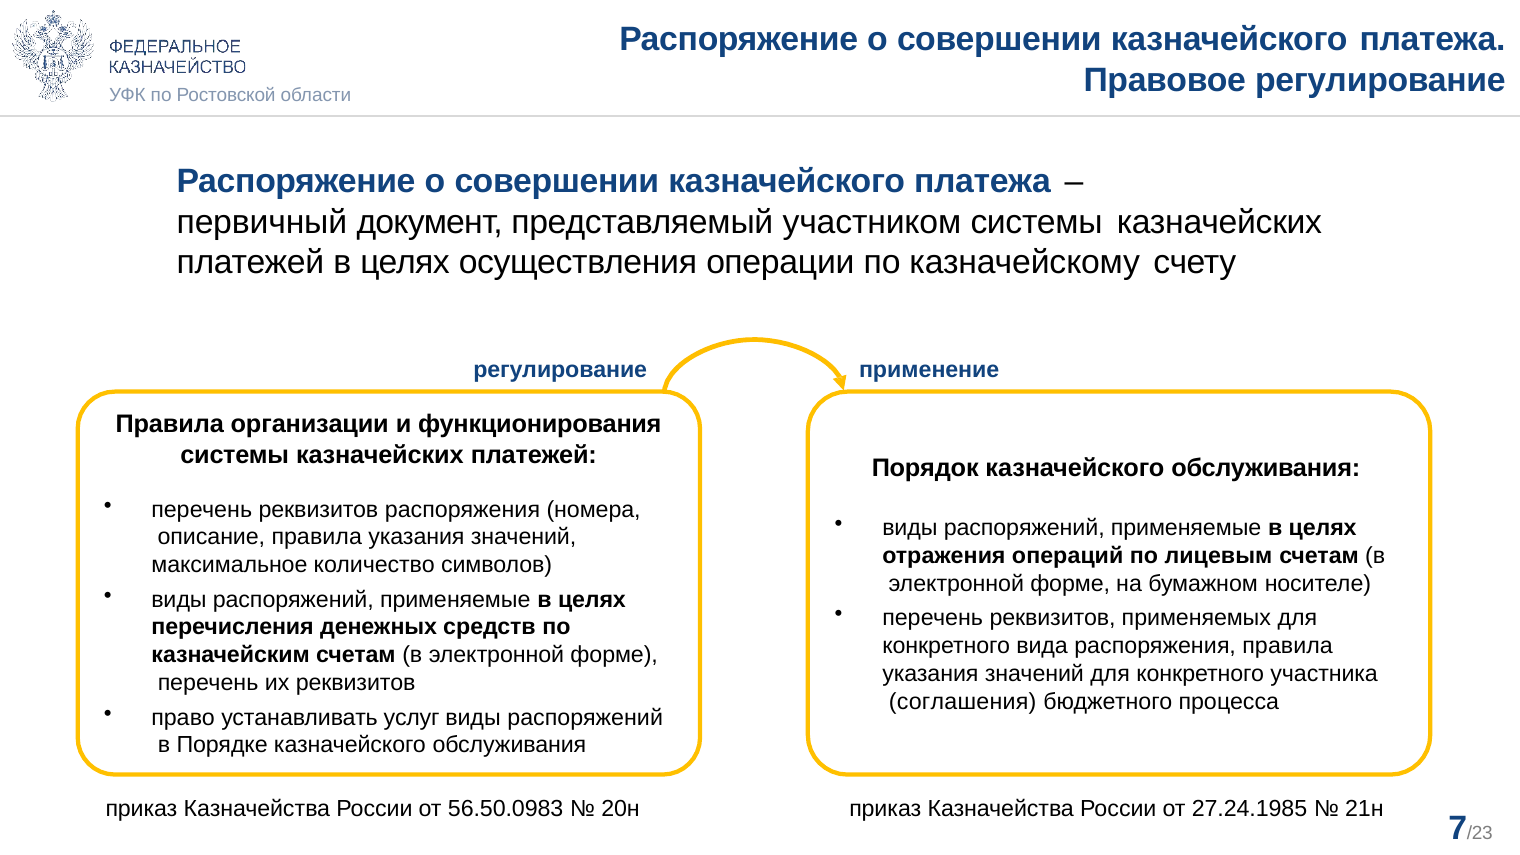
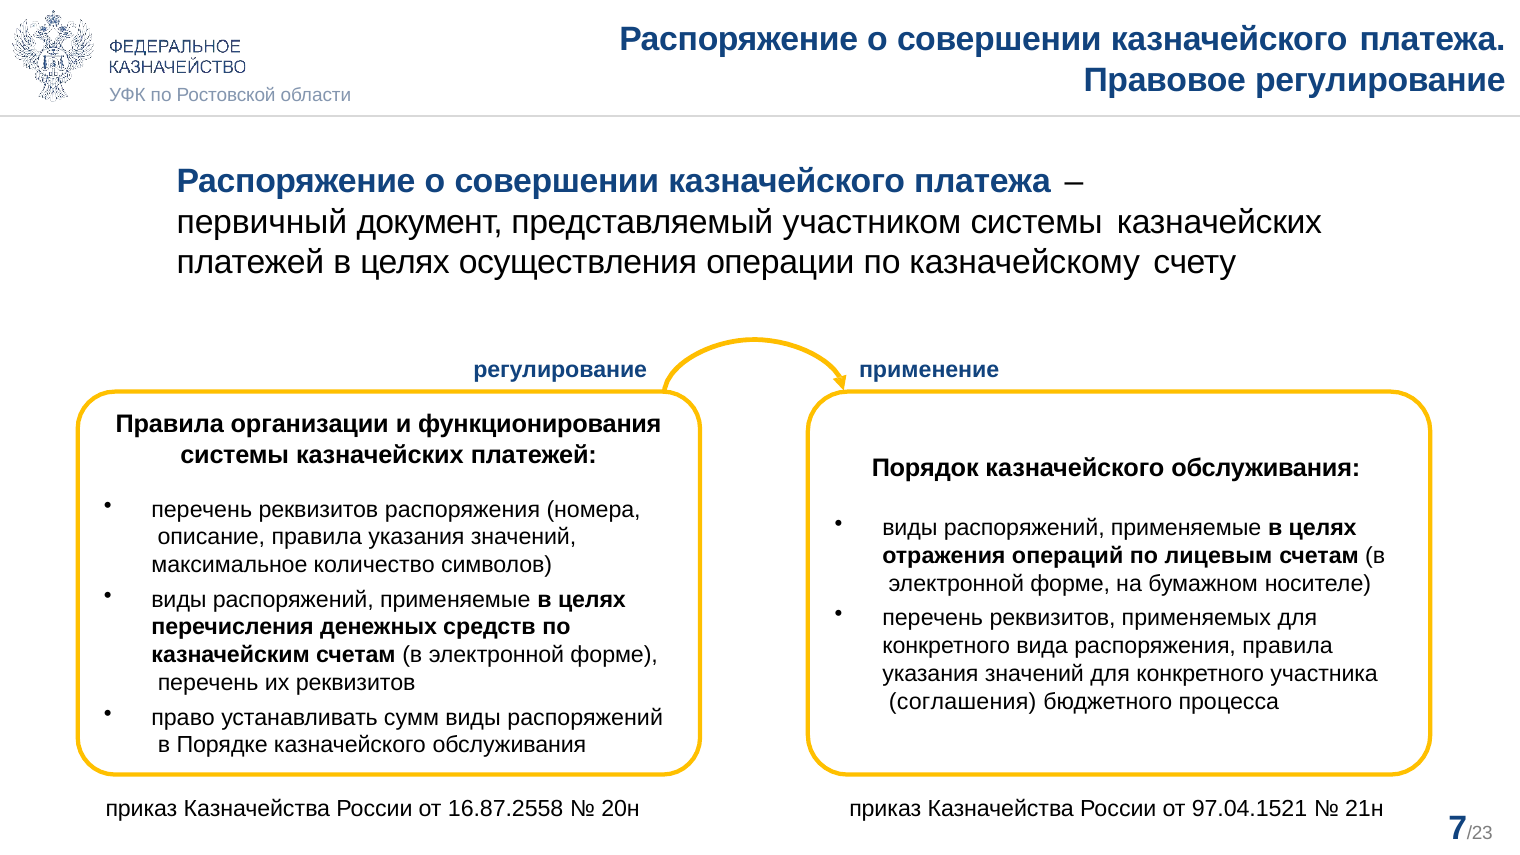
услуг: услуг -> сумм
56.50.0983: 56.50.0983 -> 16.87.2558
27.24.1985: 27.24.1985 -> 97.04.1521
